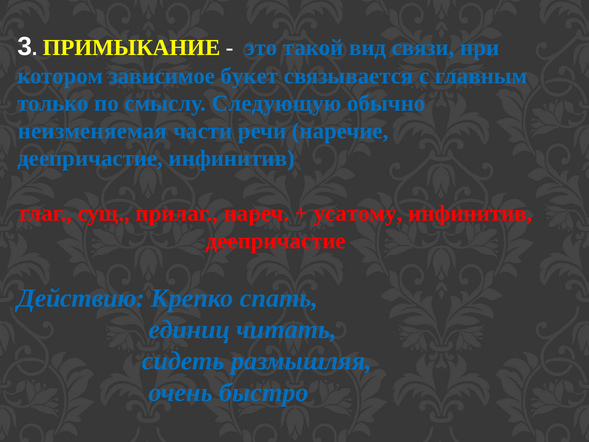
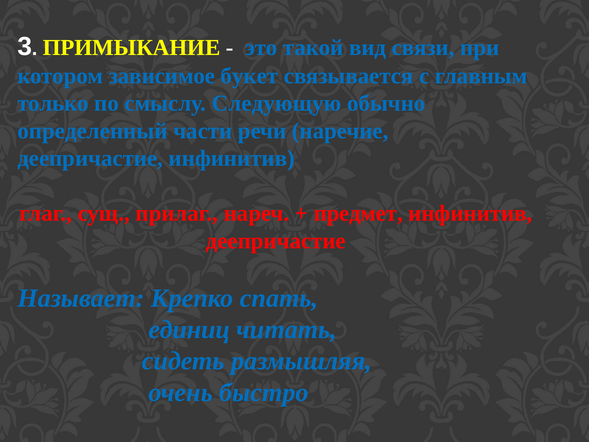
неизменяемая: неизменяемая -> определенный
усатому: усатому -> предмет
Действию: Действию -> Называет
